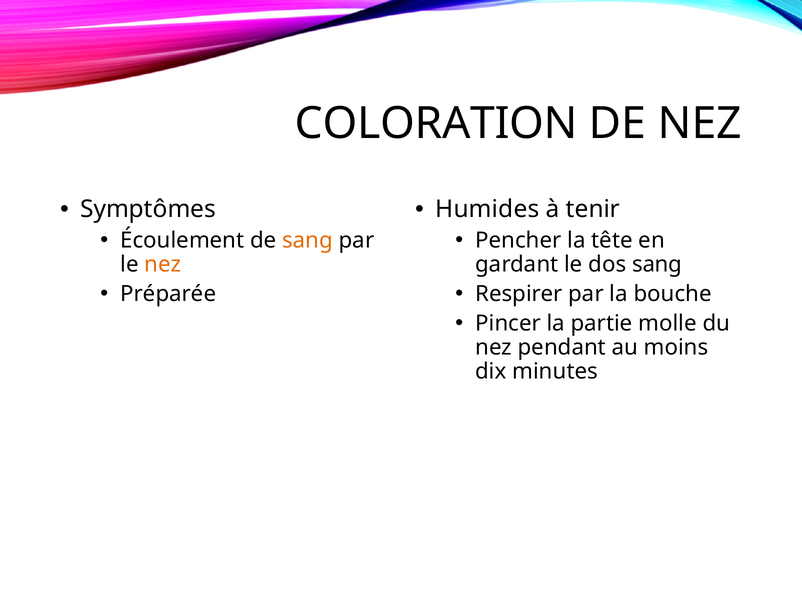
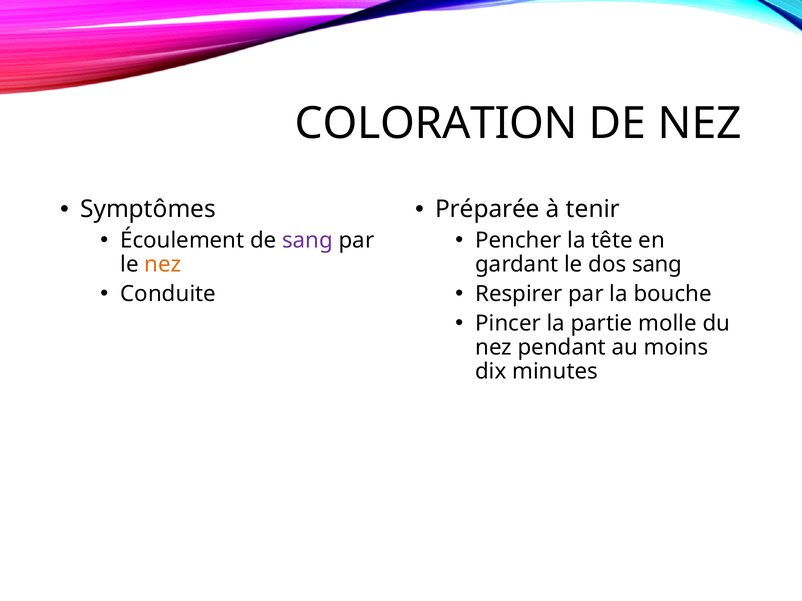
Humides: Humides -> Préparée
sang at (308, 240) colour: orange -> purple
Préparée: Préparée -> Conduite
